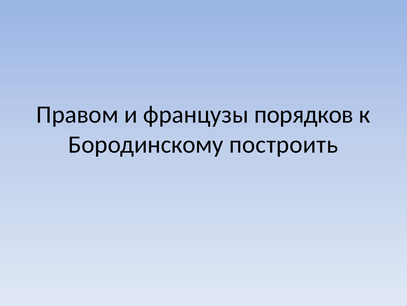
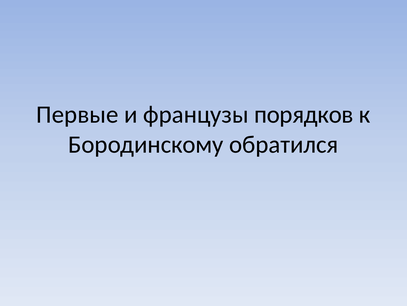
Правом: Правом -> Первые
построить: построить -> обратился
